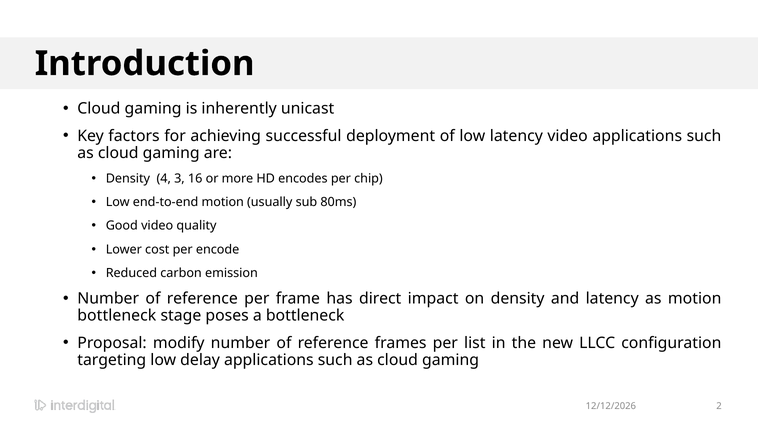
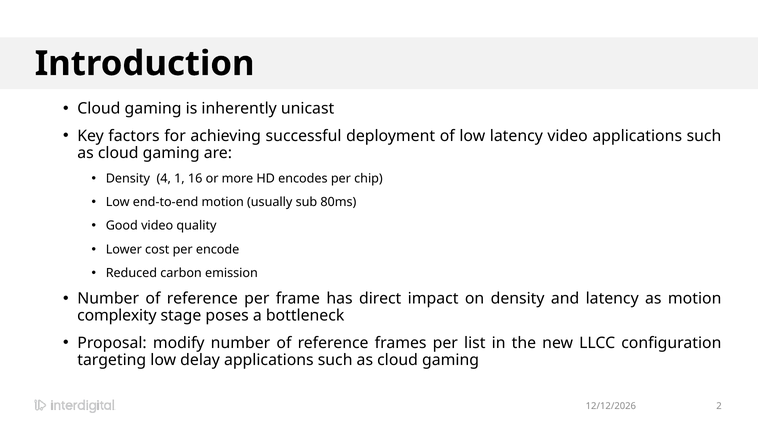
3: 3 -> 1
bottleneck at (117, 316): bottleneck -> complexity
